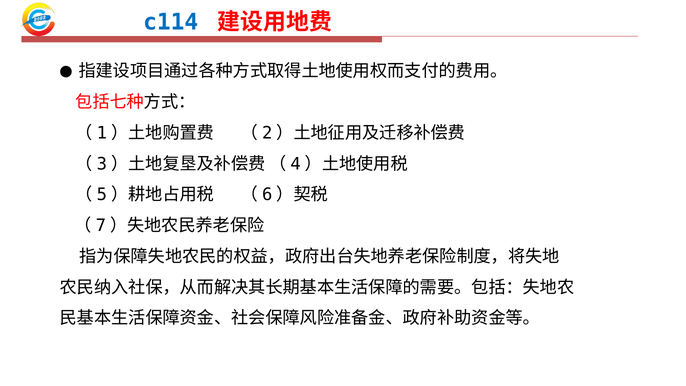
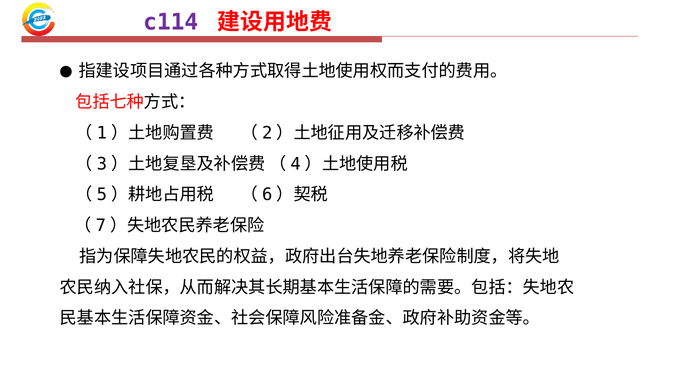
c114 colour: blue -> purple
